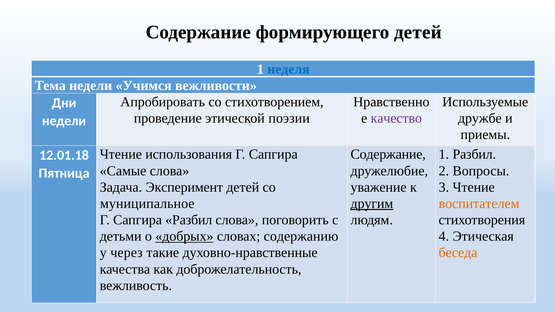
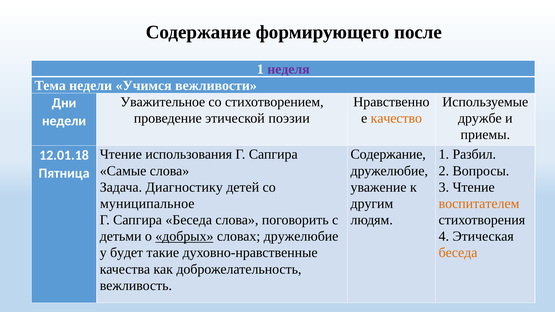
формирующего детей: детей -> после
неделя colour: blue -> purple
Апробировать: Апробировать -> Уважительное
качество colour: purple -> orange
Эксперимент: Эксперимент -> Диагностику
другим underline: present -> none
Сапгира Разбил: Разбил -> Беседа
словах содержанию: содержанию -> дружелюбие
через: через -> будет
